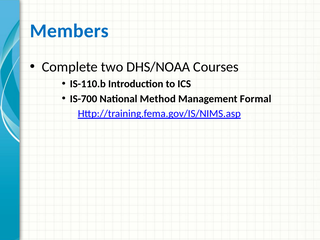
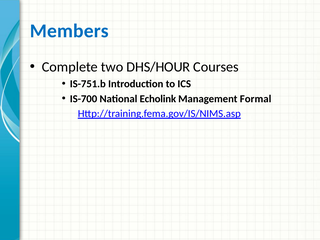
DHS/NOAA: DHS/NOAA -> DHS/HOUR
IS-110.b: IS-110.b -> IS-751.b
Method: Method -> Echolink
